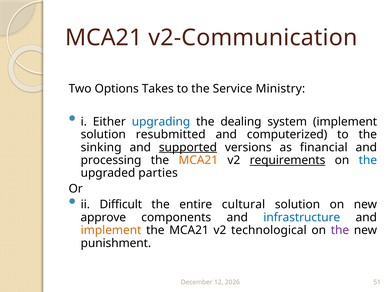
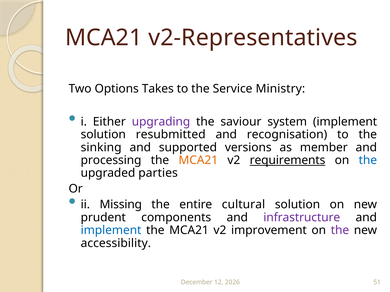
v2-Communication: v2-Communication -> v2-Representatives
upgrading colour: blue -> purple
dealing: dealing -> saviour
computerized: computerized -> recognisation
supported underline: present -> none
financial: financial -> member
Difficult: Difficult -> Missing
approve: approve -> prudent
infrastructure colour: blue -> purple
implement at (111, 231) colour: orange -> blue
technological: technological -> improvement
punishment: punishment -> accessibility
